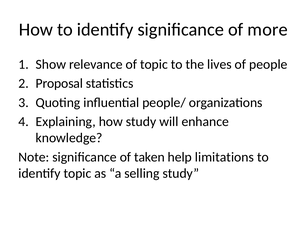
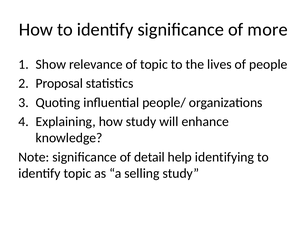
taken: taken -> detail
limitations: limitations -> identifying
